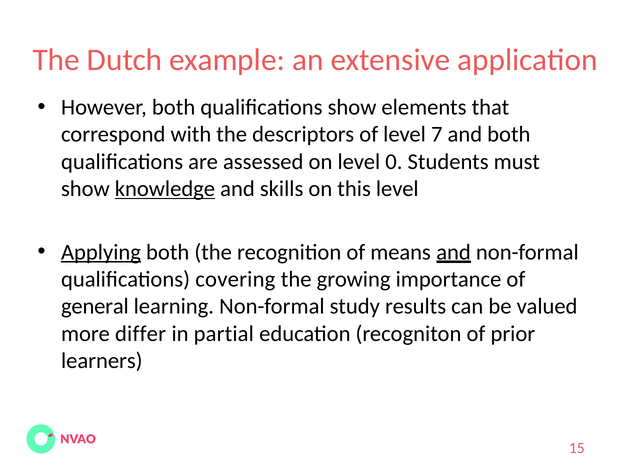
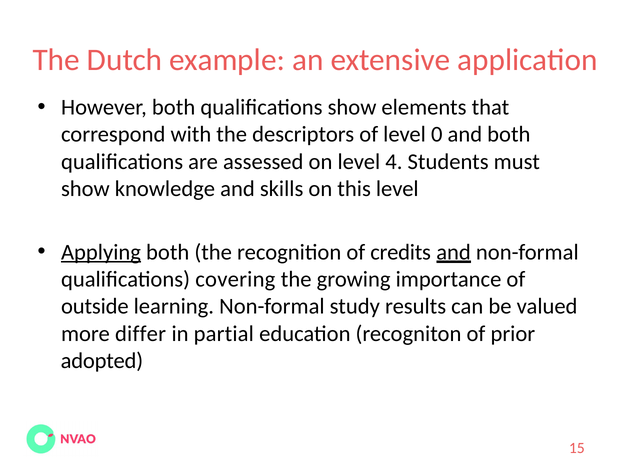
7: 7 -> 0
0: 0 -> 4
knowledge underline: present -> none
means: means -> credits
general: general -> outside
learners: learners -> adopted
